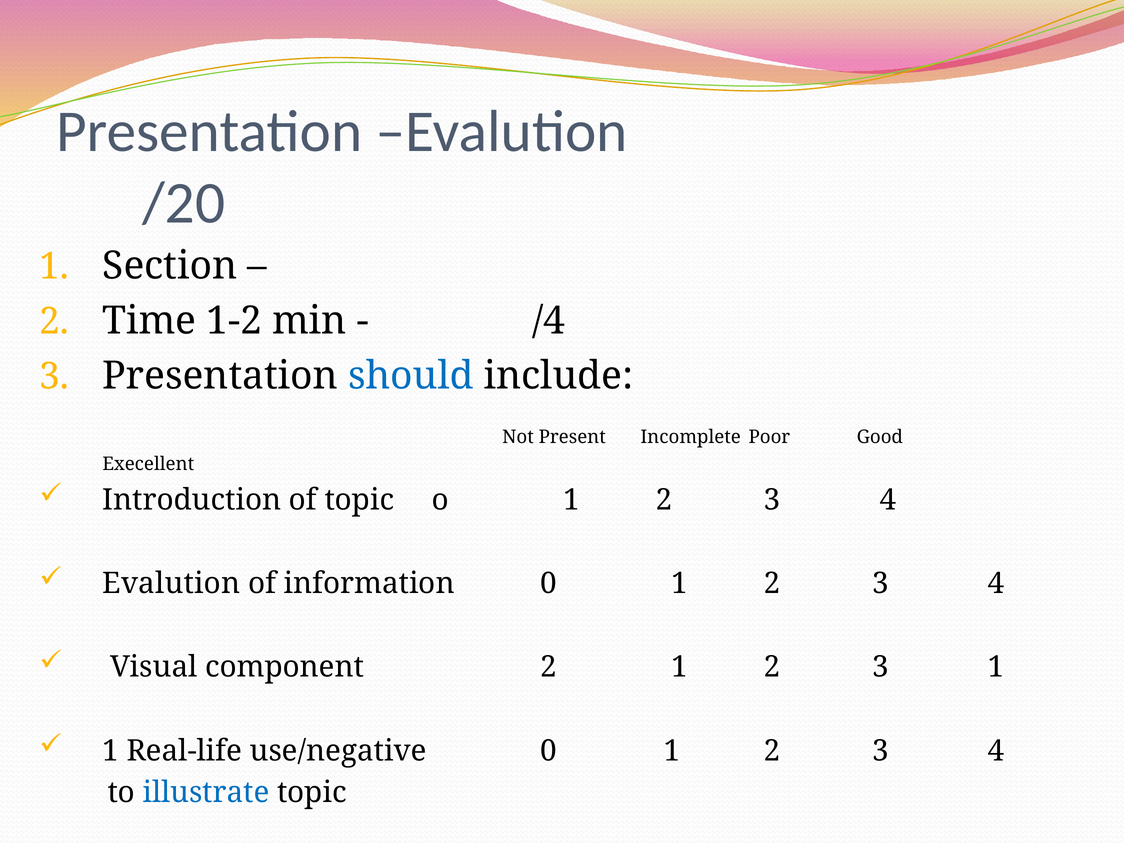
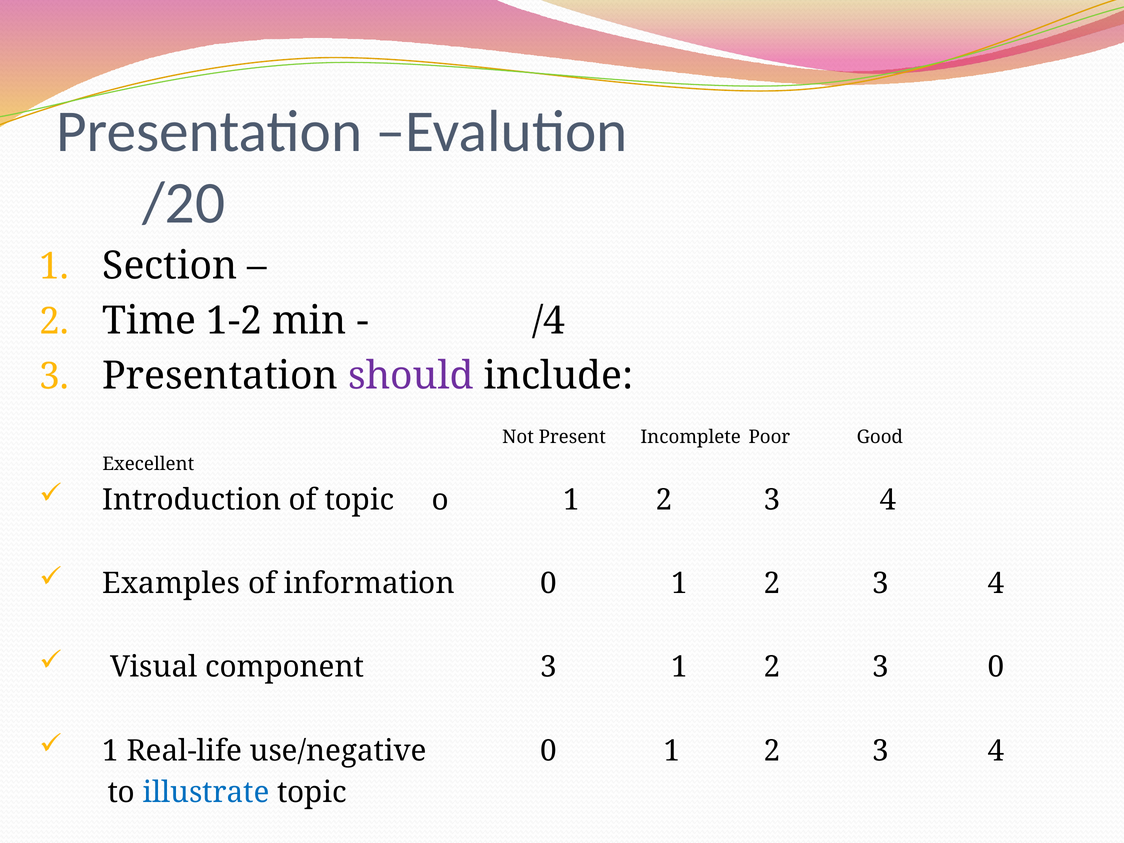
should colour: blue -> purple
Evalution at (171, 584): Evalution -> Examples
component 2: 2 -> 3
3 1: 1 -> 0
